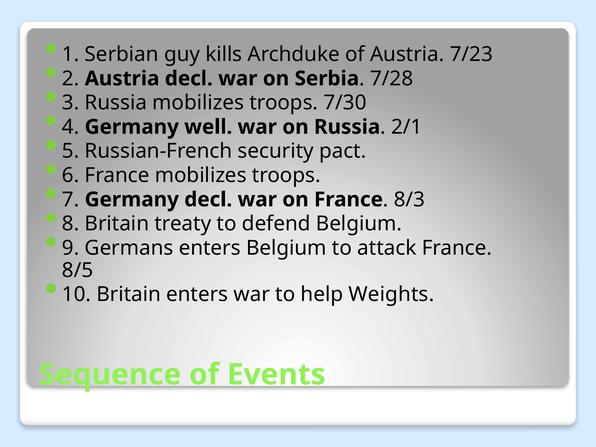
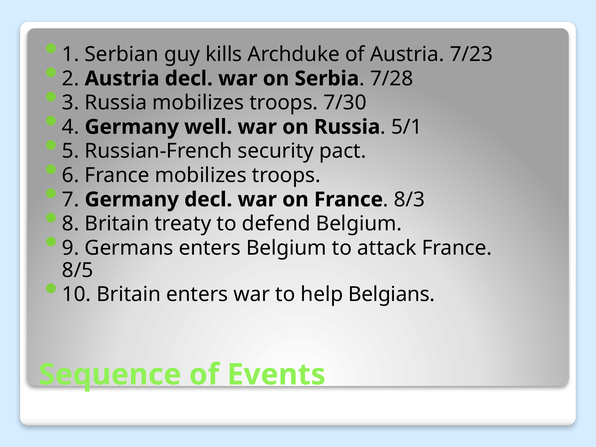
2/1: 2/1 -> 5/1
Weights: Weights -> Belgians
